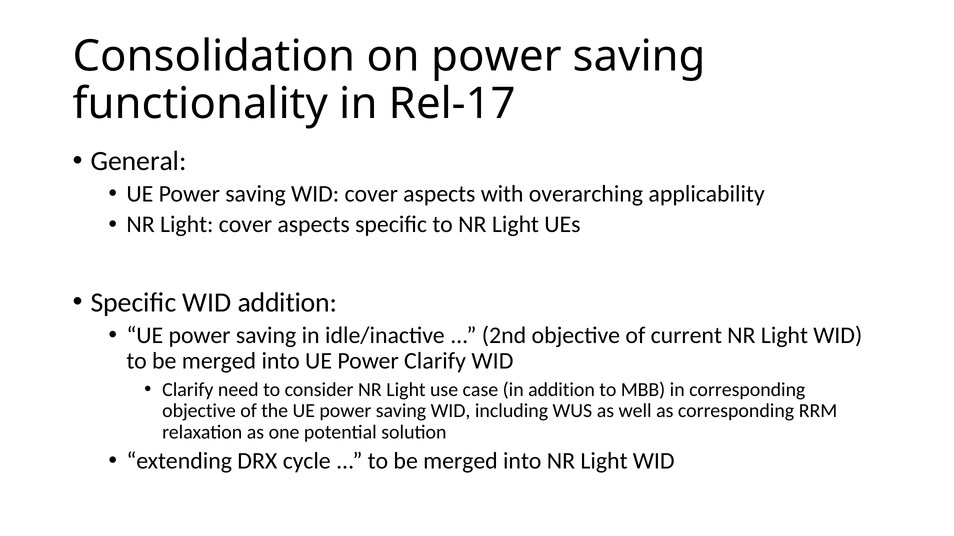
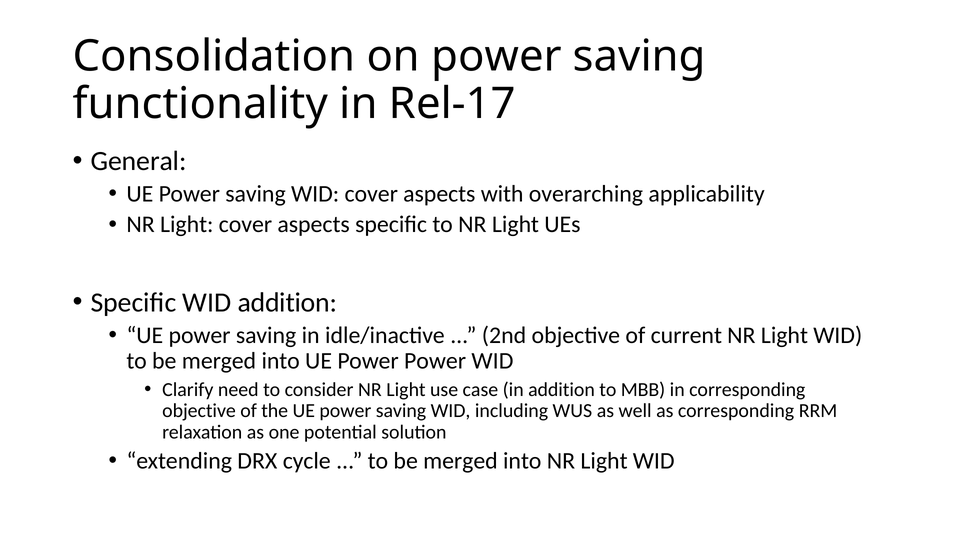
Power Clarify: Clarify -> Power
